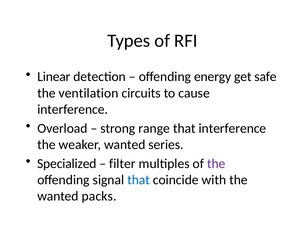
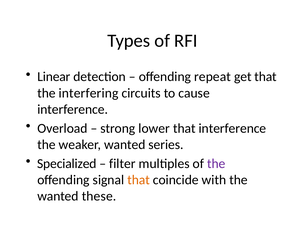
energy: energy -> repeat
get safe: safe -> that
ventilation: ventilation -> interfering
range: range -> lower
that at (139, 180) colour: blue -> orange
packs: packs -> these
